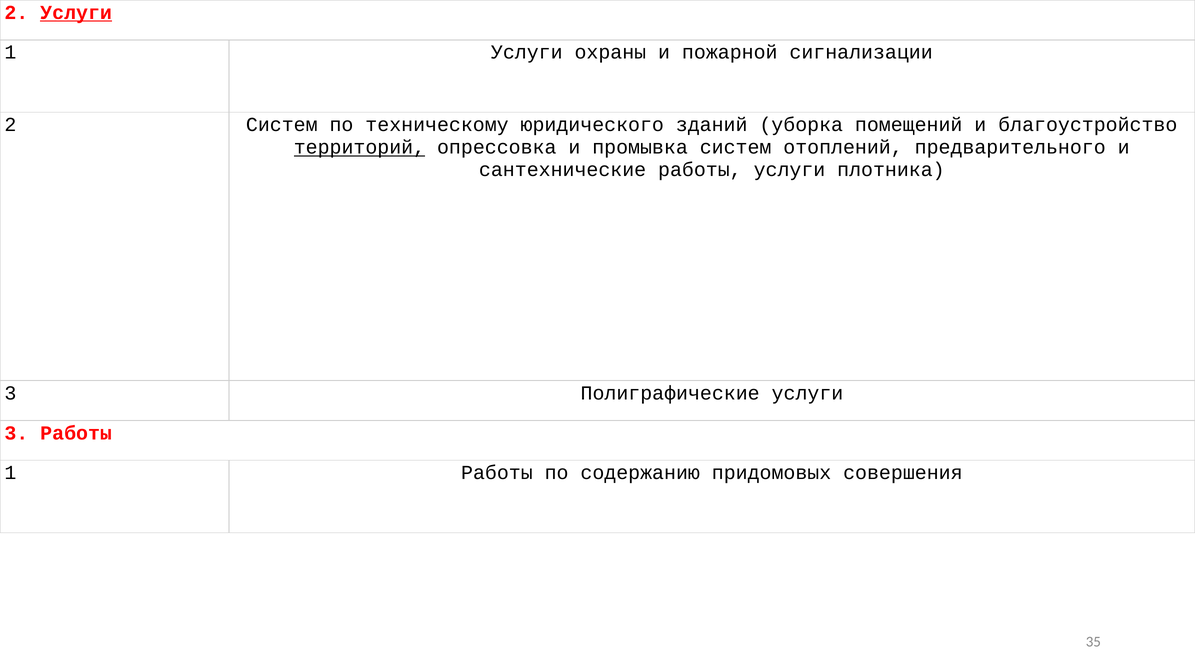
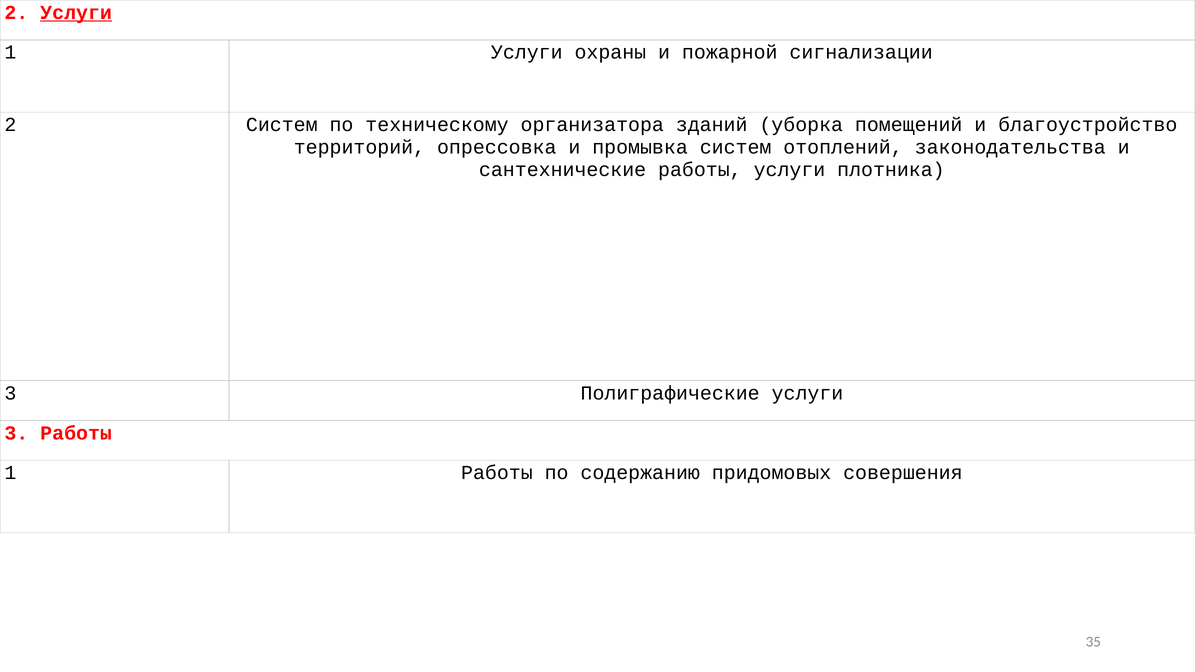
юридического: юридического -> организатора
территорий underline: present -> none
предварительного: предварительного -> законодательства
